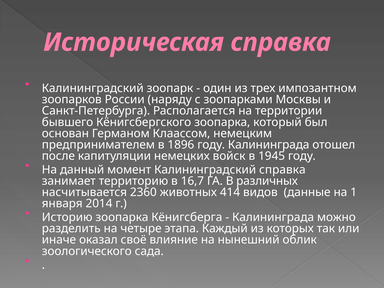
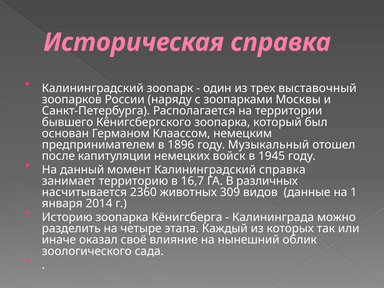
импозантном: импозантном -> выставочный
году Калининграда: Калининграда -> Музыкальный
414: 414 -> 309
